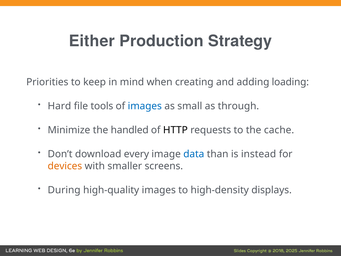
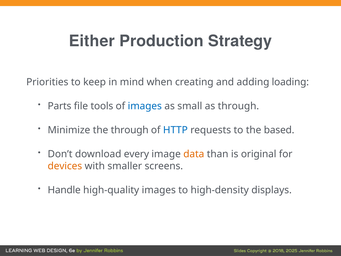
Hard: Hard -> Parts
the handled: handled -> through
HTTP colour: black -> blue
cache: cache -> based
data colour: blue -> orange
instead: instead -> original
During: During -> Handle
